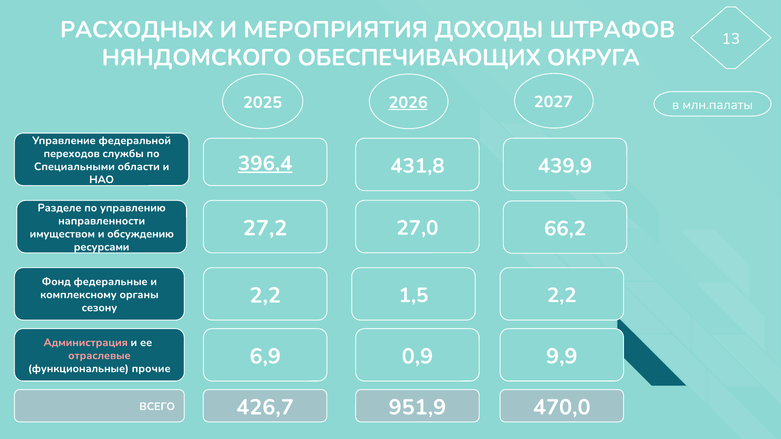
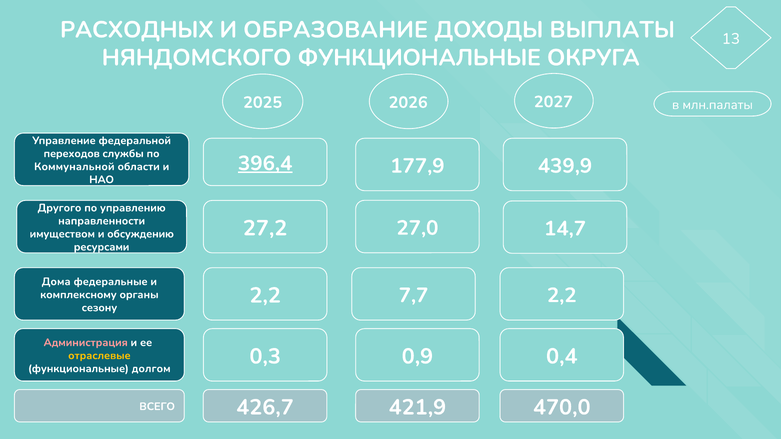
МЕРОПРИЯТИЯ: МЕРОПРИЯТИЯ -> ОБРАЗОВАНИЕ
ШТРАФОВ: ШТРАФОВ -> ВЫПЛАТЫ
НЯНДОМСКОГО ОБЕСПЕЧИВАЮЩИХ: ОБЕСПЕЧИВАЮЩИХ -> ФУНКЦИОНАЛЬНЫЕ
2026 underline: present -> none
431,8: 431,8 -> 177,9
Специальными: Специальными -> Коммунальной
Разделе: Разделе -> Другого
66,2: 66,2 -> 14,7
Фонд: Фонд -> Дома
1,5: 1,5 -> 7,7
6,9: 6,9 -> 0,3
9,9: 9,9 -> 0,4
отраслевые colour: pink -> yellow
прочие: прочие -> долгом
951,9: 951,9 -> 421,9
